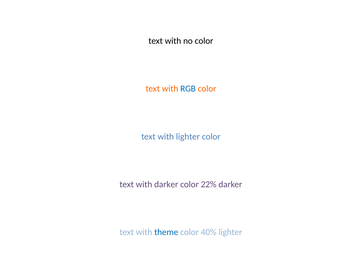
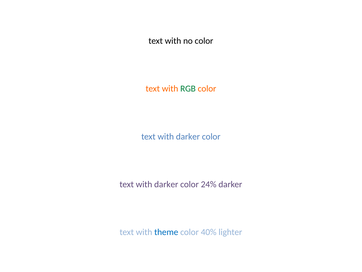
RGB colour: blue -> green
lighter at (188, 136): lighter -> darker
22%: 22% -> 24%
